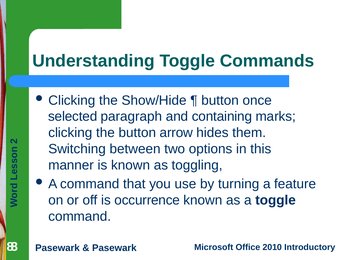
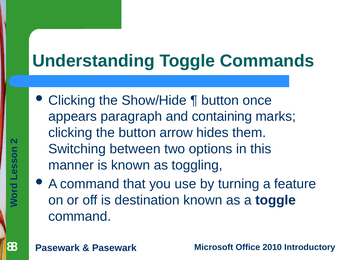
selected: selected -> appears
occurrence: occurrence -> destination
